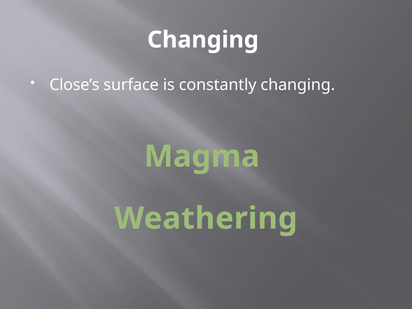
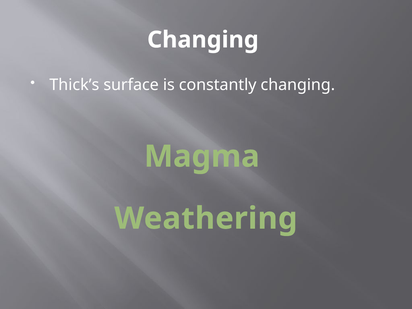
Close’s: Close’s -> Thick’s
